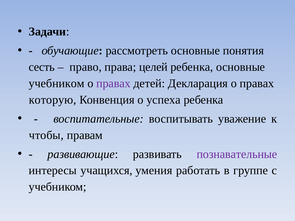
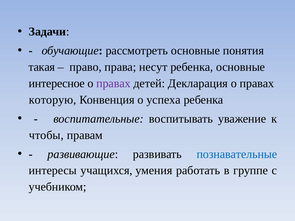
сесть: сесть -> такая
целей: целей -> несут
учебником at (57, 83): учебником -> интересное
познавательные colour: purple -> blue
